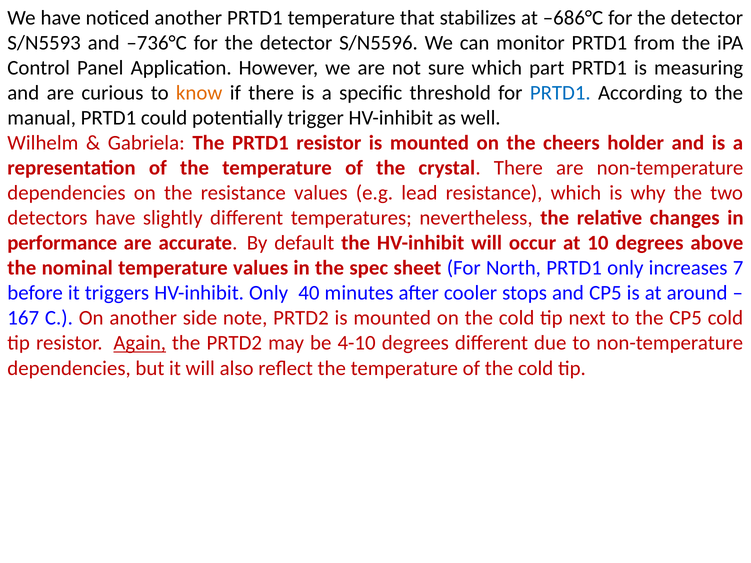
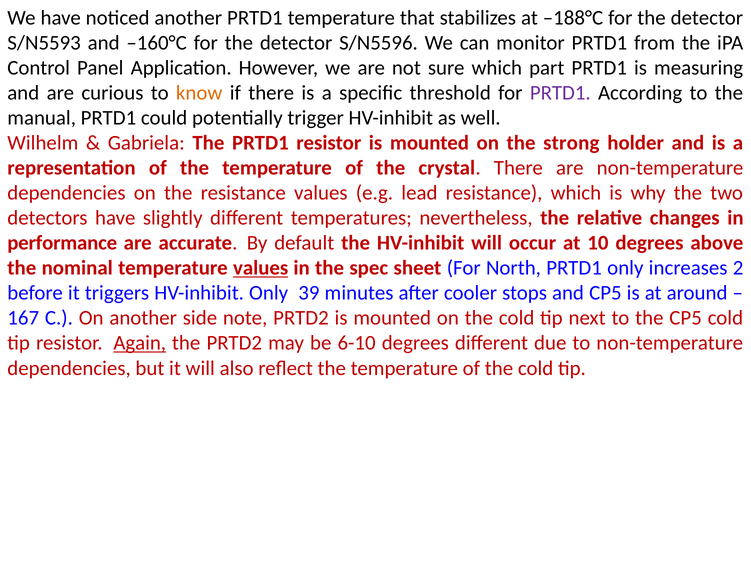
–686°C: –686°C -> –188°C
–736°C: –736°C -> –160°C
PRTD1 at (560, 93) colour: blue -> purple
cheers: cheers -> strong
values at (261, 268) underline: none -> present
7: 7 -> 2
40: 40 -> 39
4-10: 4-10 -> 6-10
